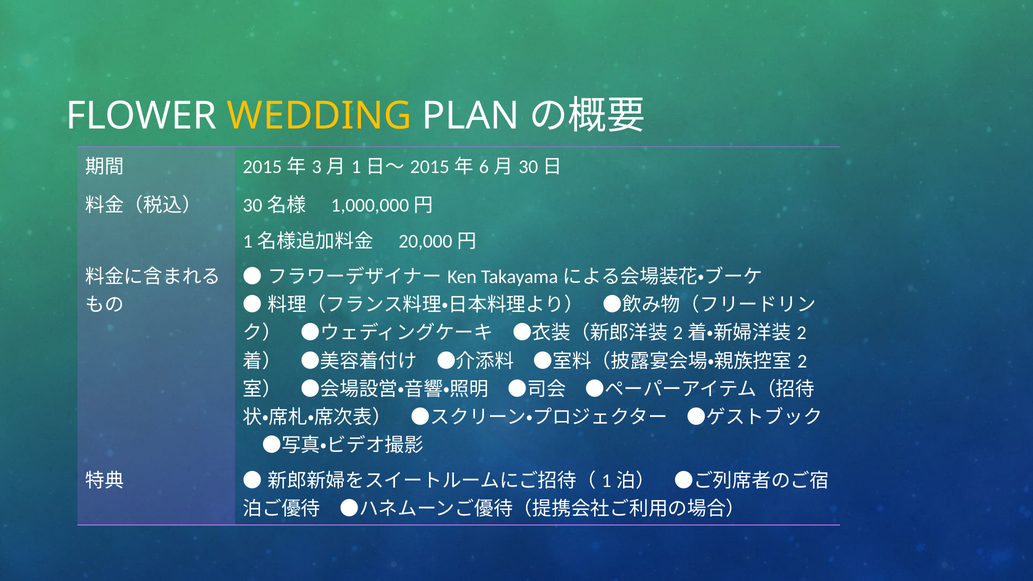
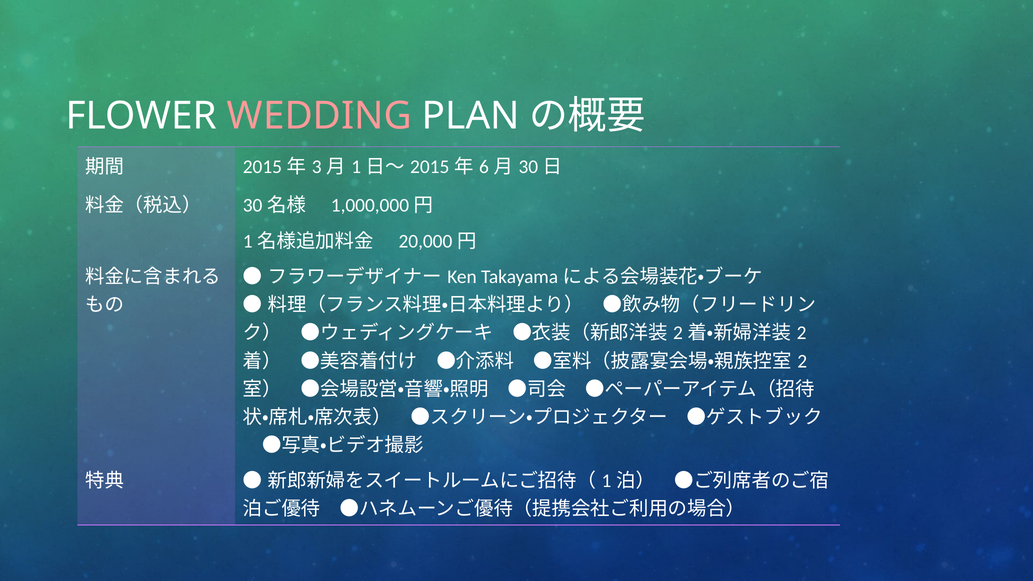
WEDDING colour: yellow -> pink
